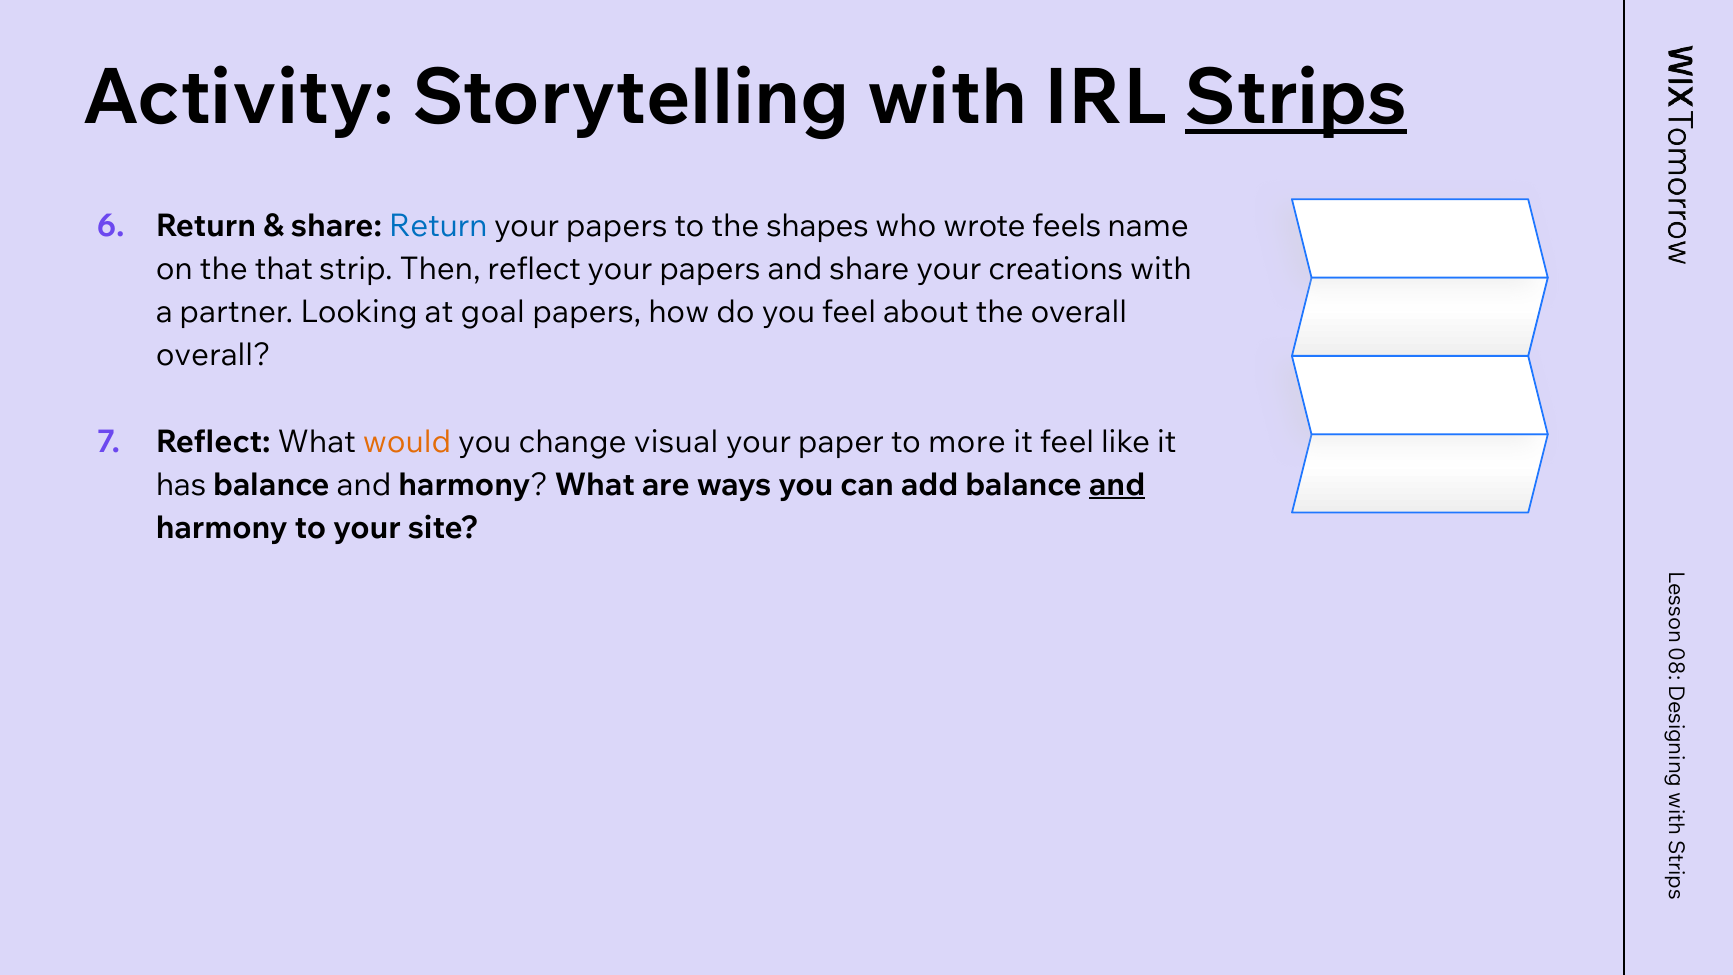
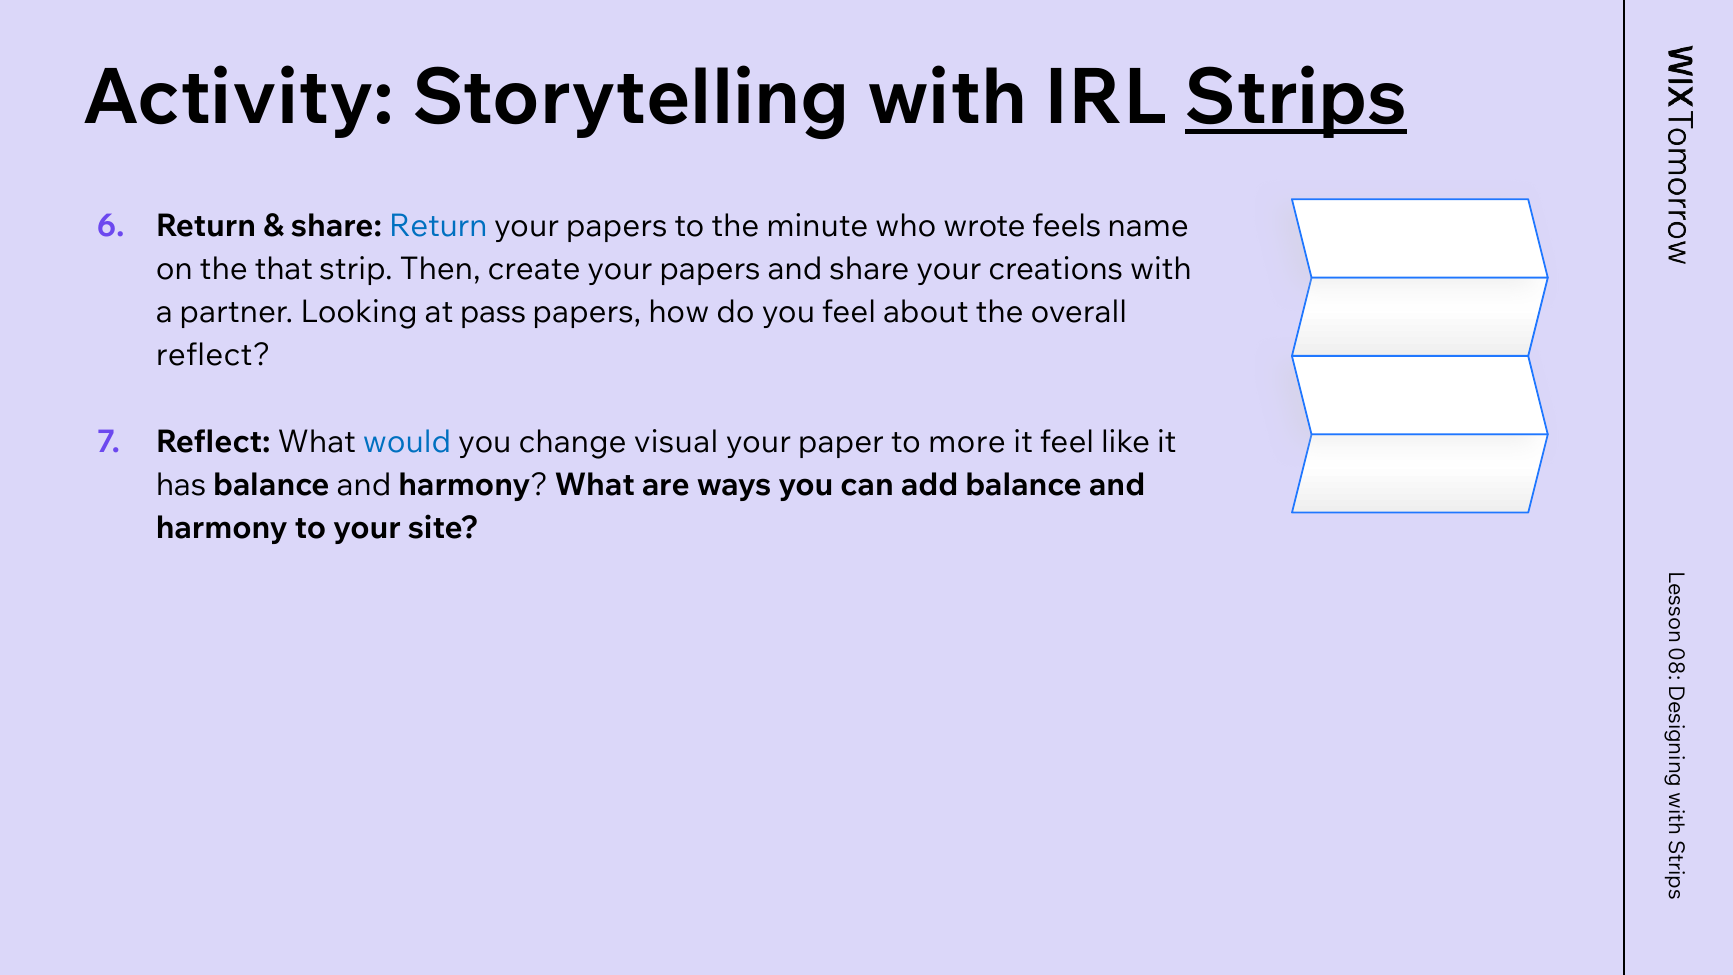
shapes: shapes -> minute
Then reflect: reflect -> create
goal: goal -> pass
overall at (213, 355): overall -> reflect
would colour: orange -> blue
and at (1117, 485) underline: present -> none
